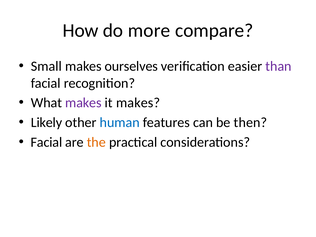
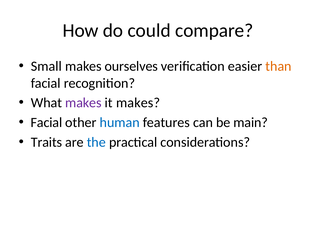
more: more -> could
than colour: purple -> orange
Likely at (46, 122): Likely -> Facial
then: then -> main
Facial at (46, 142): Facial -> Traits
the colour: orange -> blue
